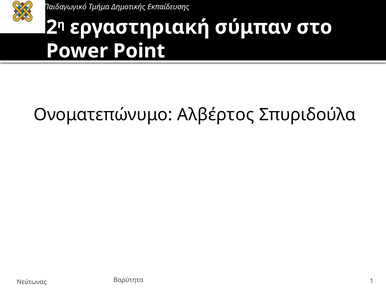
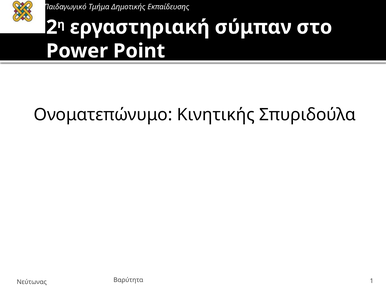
Αλβέρτος: Αλβέρτος -> Κινητικής
